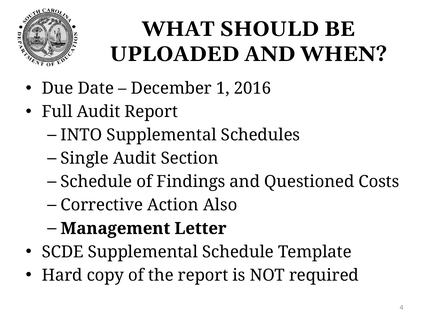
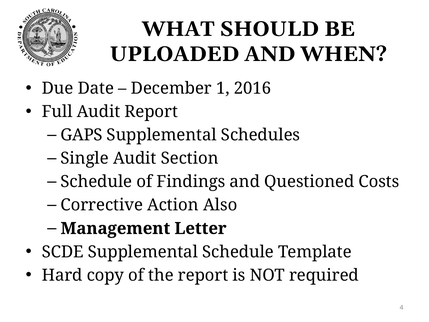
INTO: INTO -> GAPS
